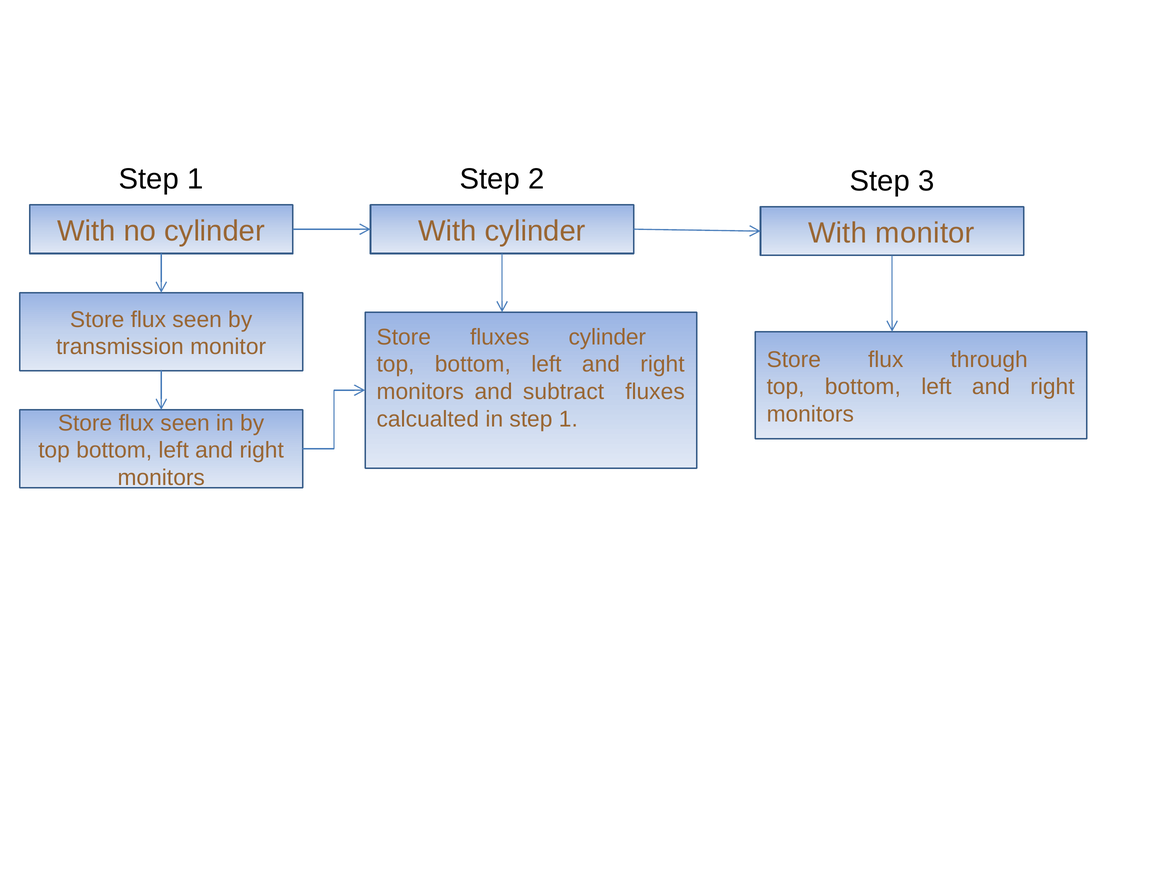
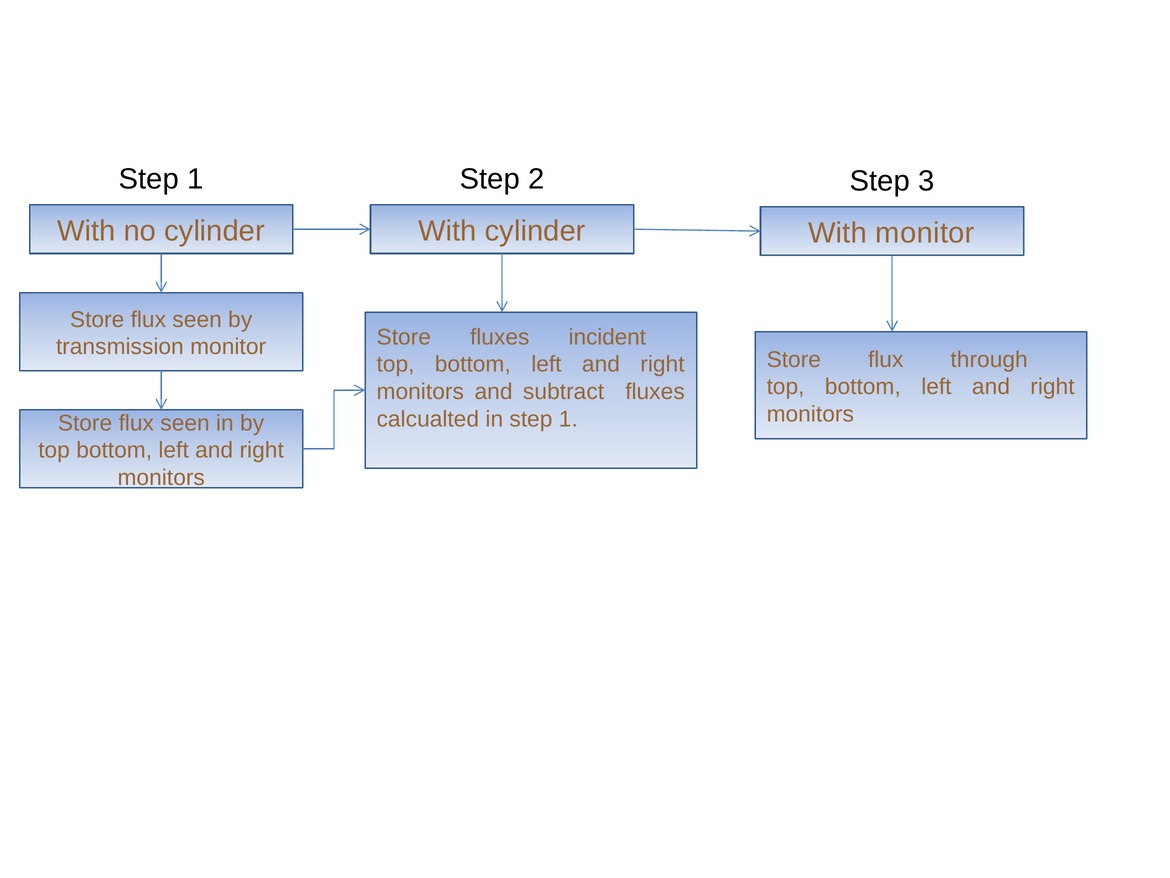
fluxes cylinder: cylinder -> incident
